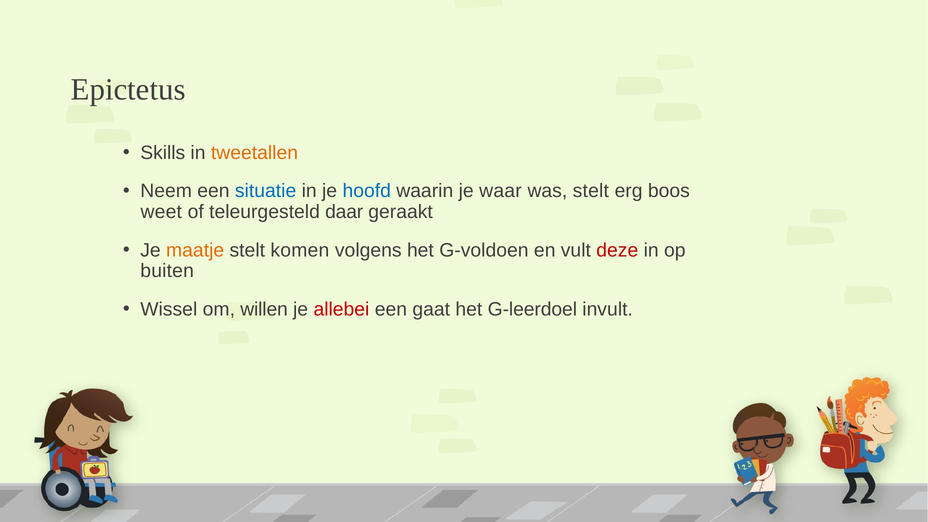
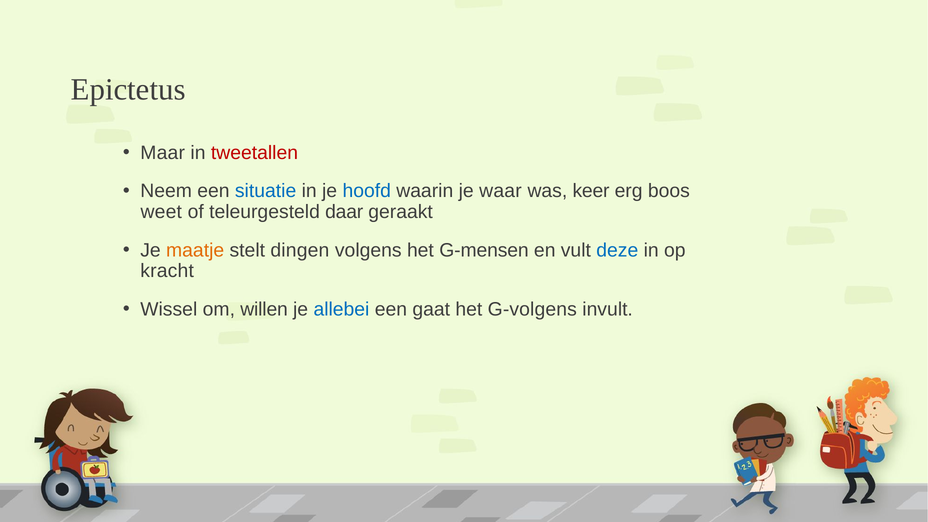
Skills: Skills -> Maar
tweetallen colour: orange -> red
was stelt: stelt -> keer
komen: komen -> dingen
G-voldoen: G-voldoen -> G-mensen
deze colour: red -> blue
buiten: buiten -> kracht
allebei colour: red -> blue
G-leerdoel: G-leerdoel -> G-volgens
